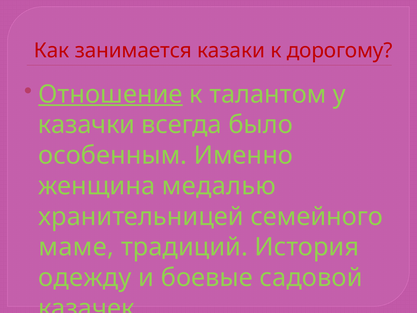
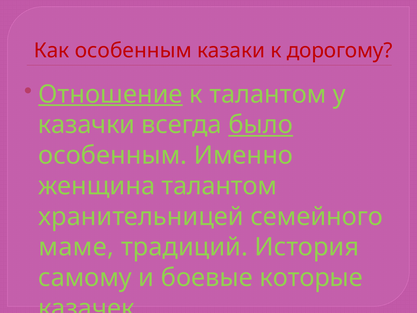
Как занимается: занимается -> особенным
было underline: none -> present
женщина медалью: медалью -> талантом
одежду: одежду -> самому
садовой: садовой -> которые
